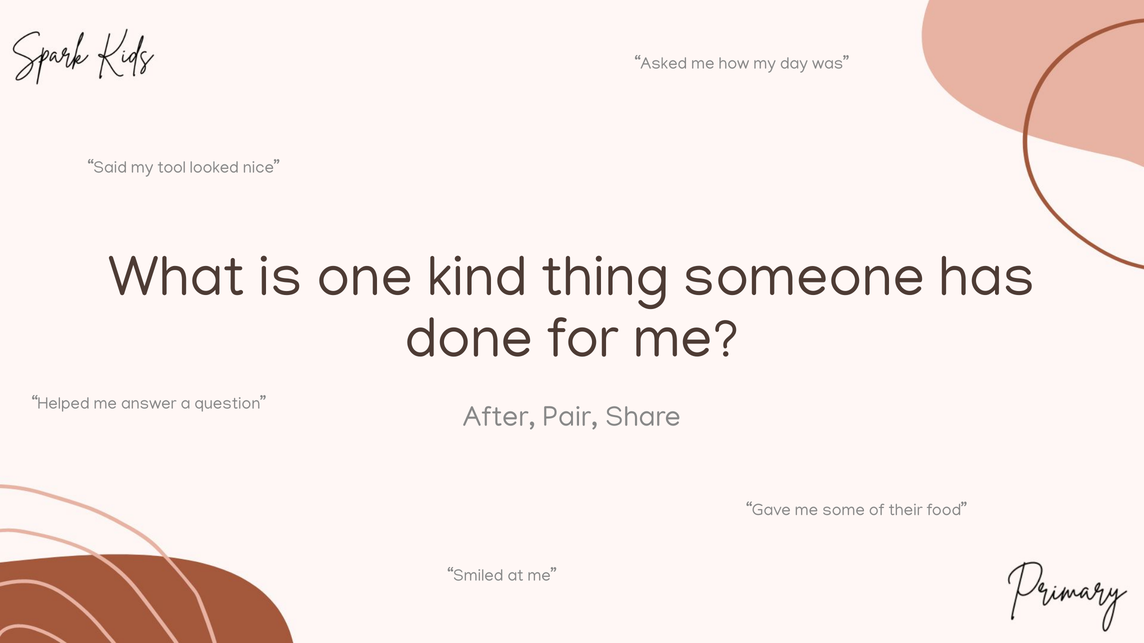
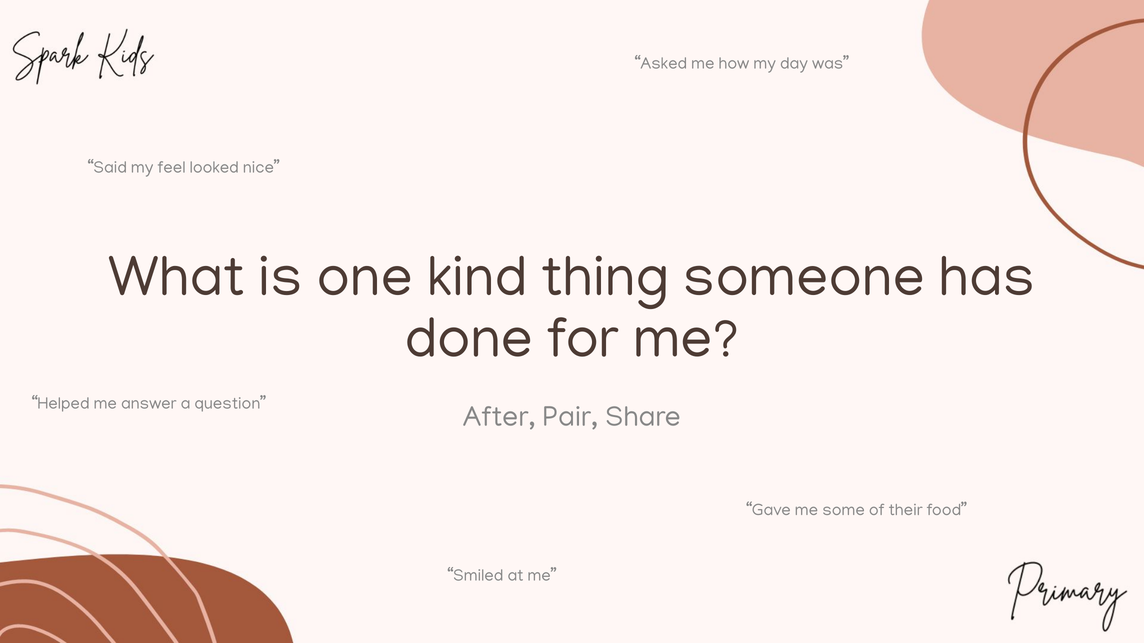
tool: tool -> feel
